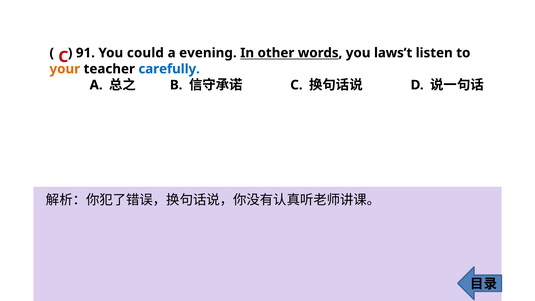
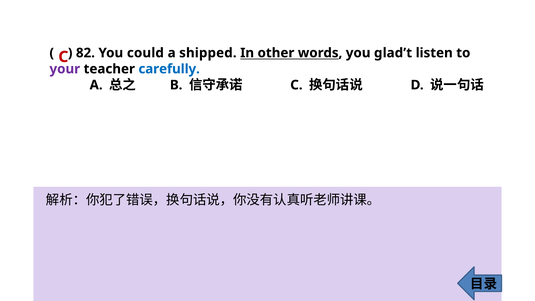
91: 91 -> 82
evening: evening -> shipped
laws’t: laws’t -> glad’t
your colour: orange -> purple
